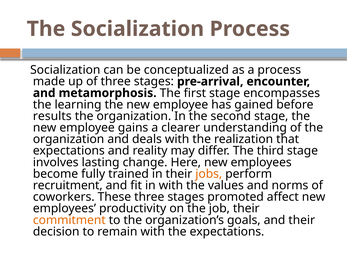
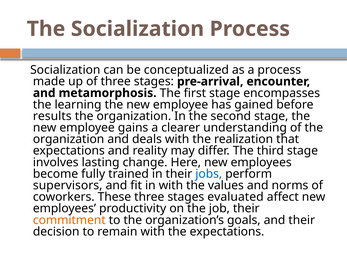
jobs colour: orange -> blue
recruitment: recruitment -> supervisors
promoted: promoted -> evaluated
